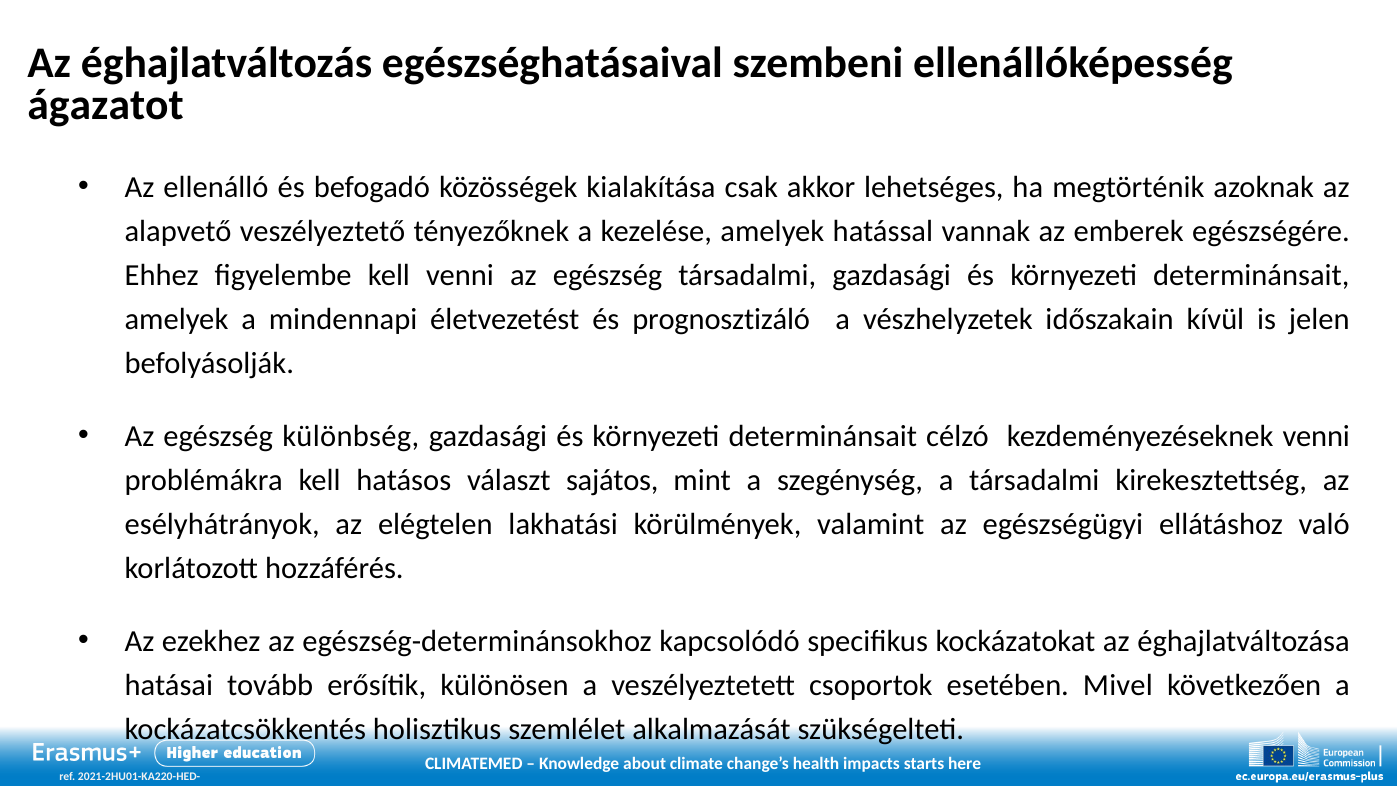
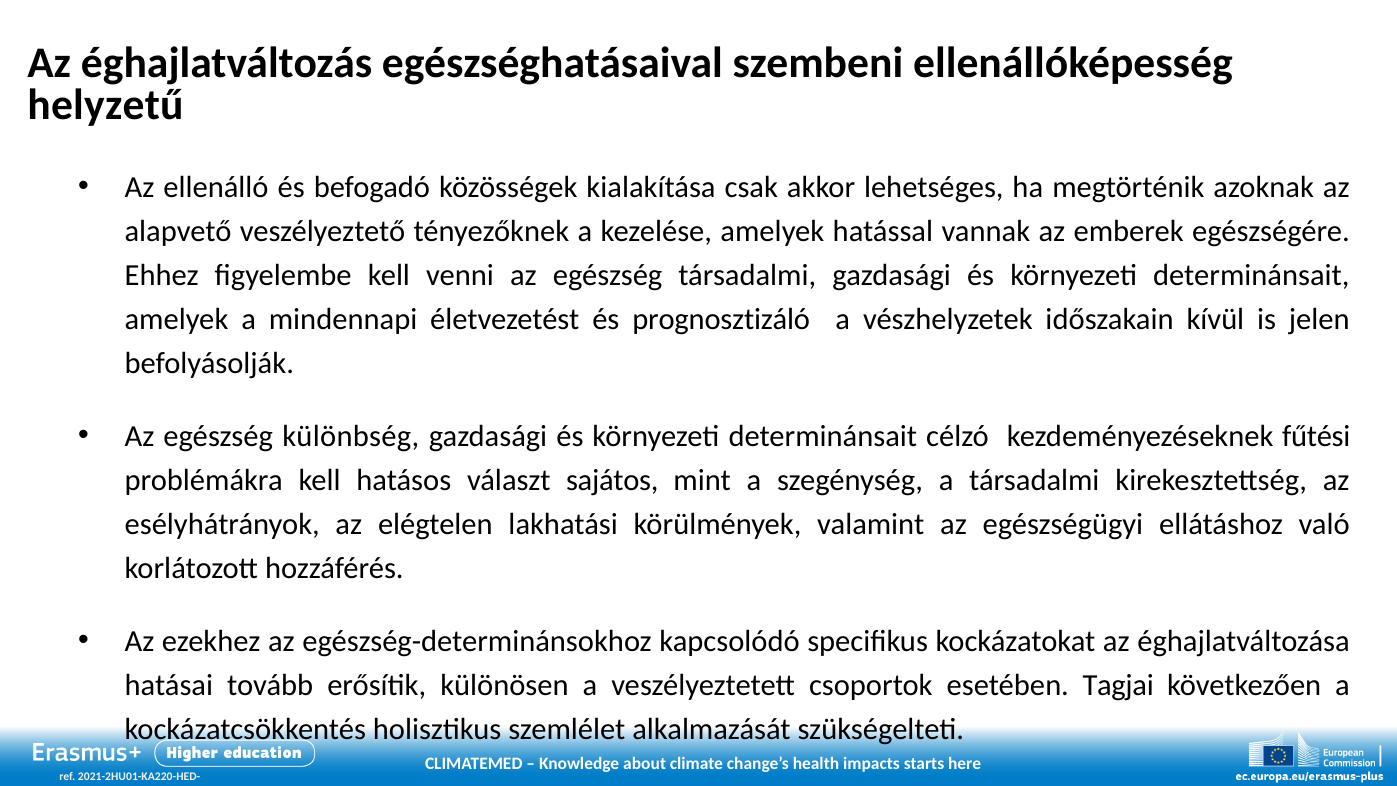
ágazatot: ágazatot -> helyzetű
kezdeményezéseknek venni: venni -> fűtési
Mivel: Mivel -> Tagjai
